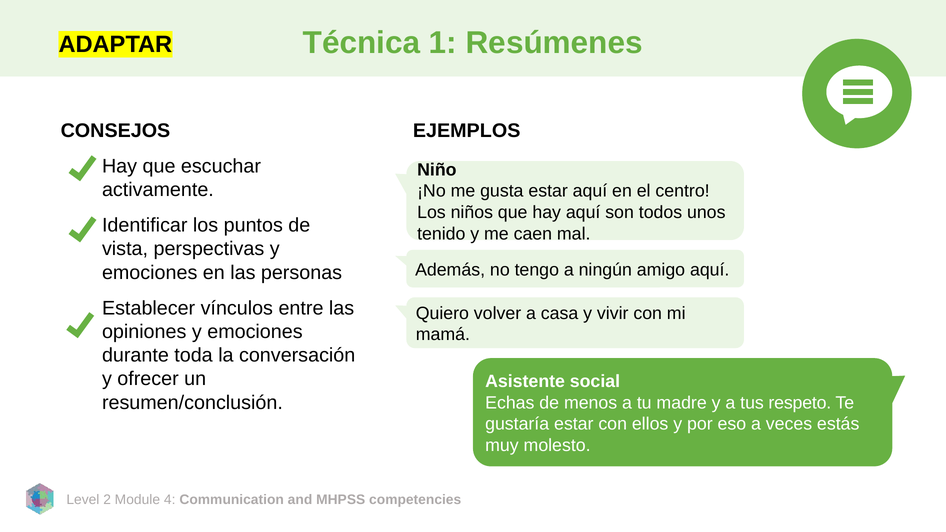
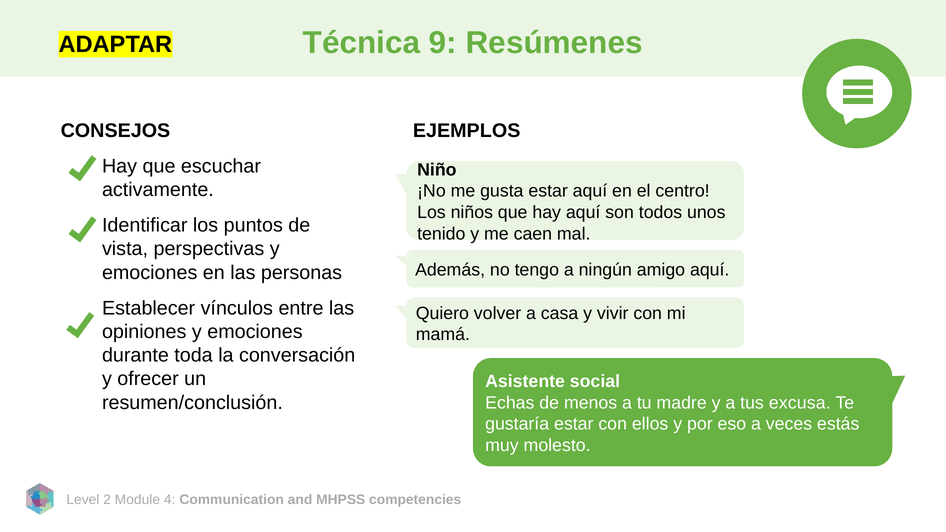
1: 1 -> 9
respeto: respeto -> excusa
